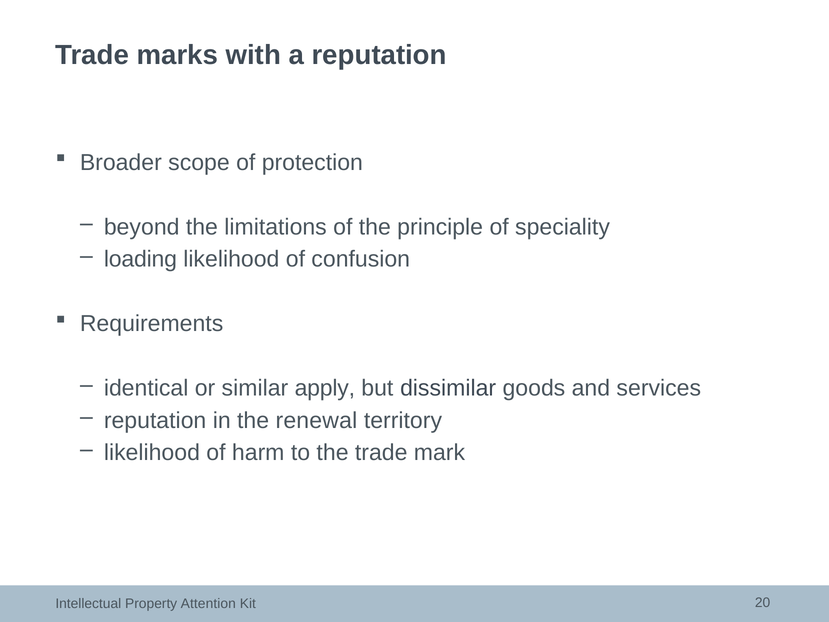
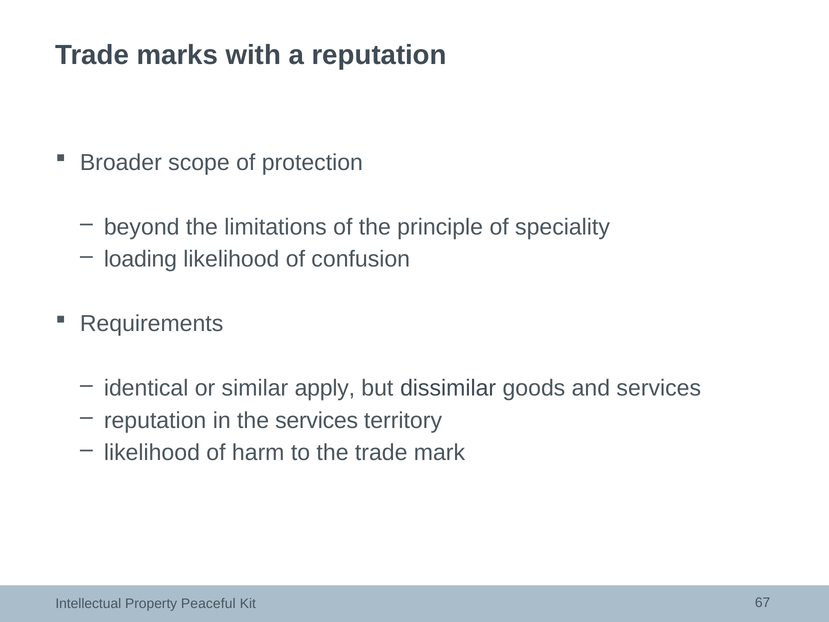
the renewal: renewal -> services
Attention: Attention -> Peaceful
20: 20 -> 67
